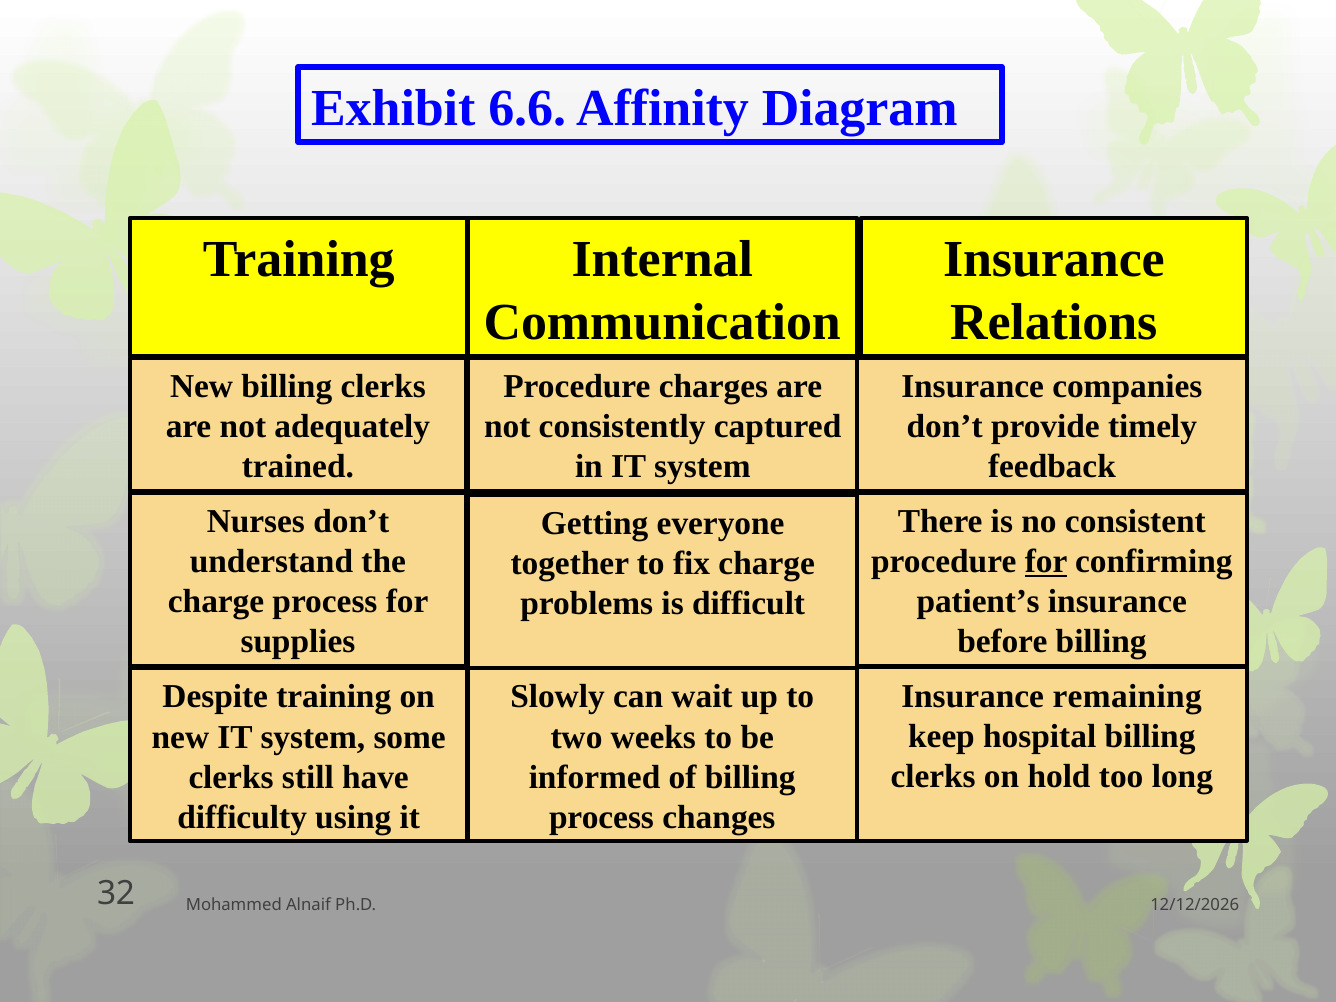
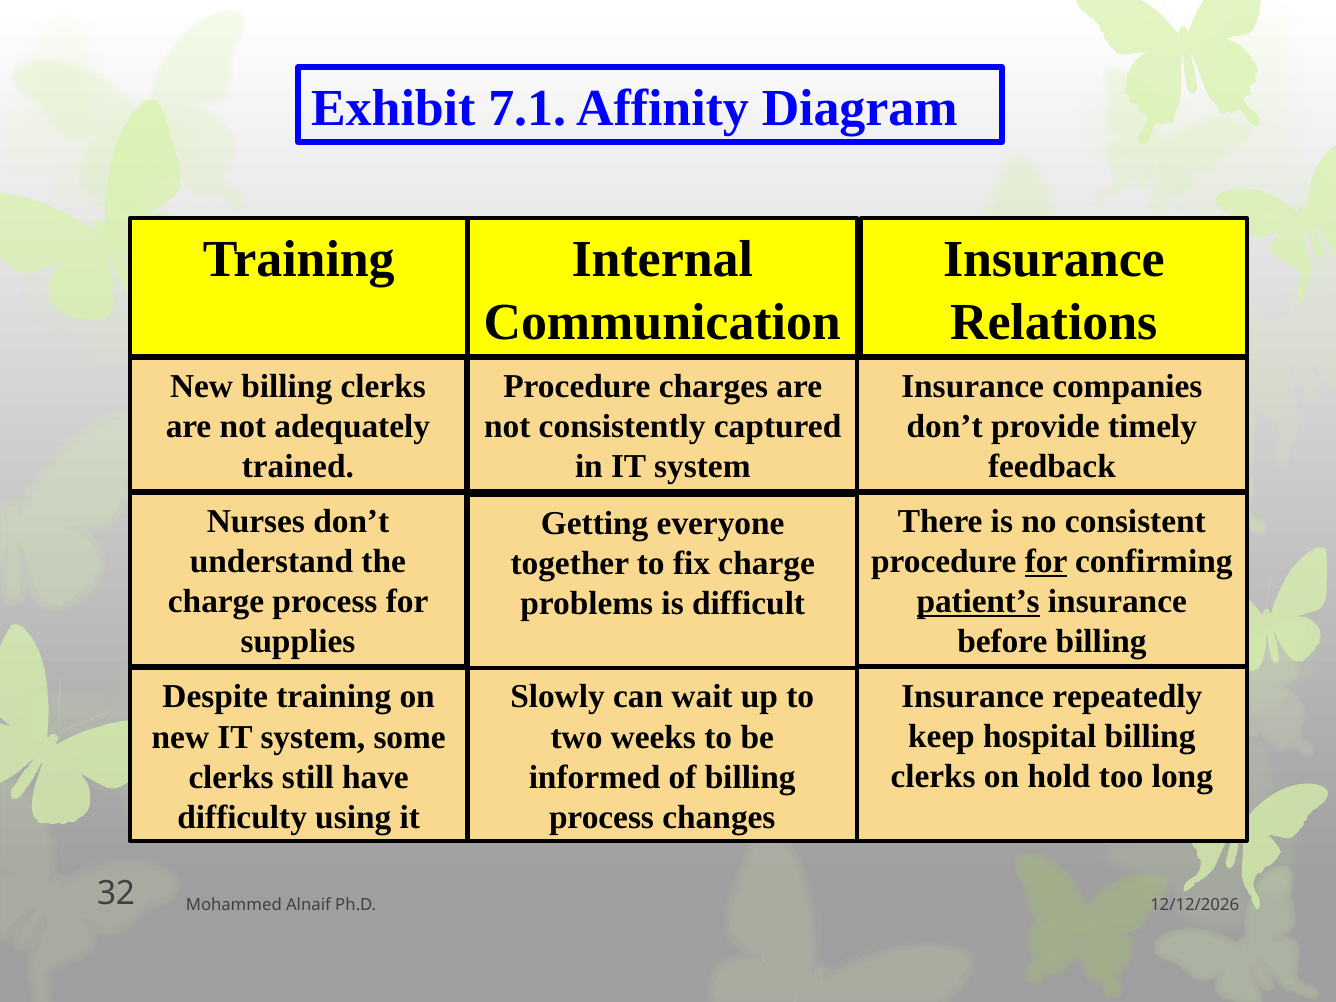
6.6: 6.6 -> 7.1
patient’s underline: none -> present
remaining: remaining -> repeatedly
